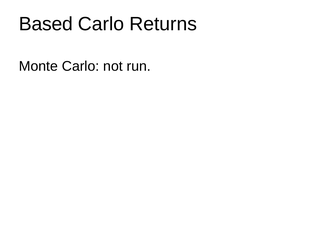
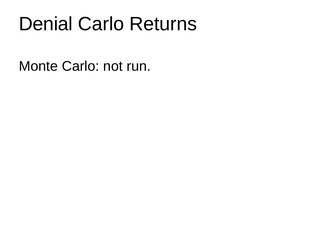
Based: Based -> Denial
